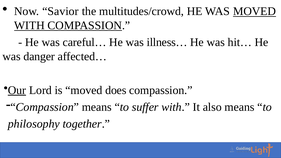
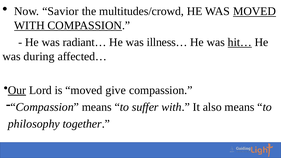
careful…: careful… -> radiant…
hit… underline: none -> present
danger: danger -> during
does: does -> give
